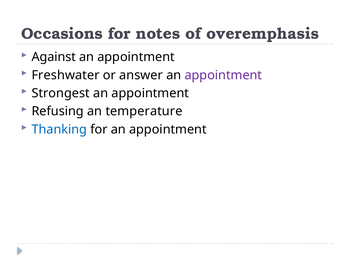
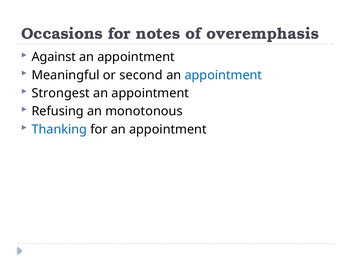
Freshwater: Freshwater -> Meaningful
answer: answer -> second
appointment at (223, 75) colour: purple -> blue
temperature: temperature -> monotonous
